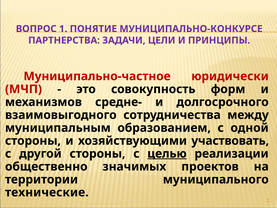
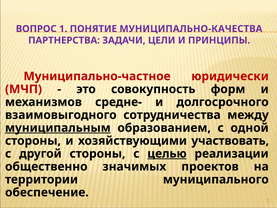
МУНИЦИПАЛЬНО-КОНКУРСЕ: МУНИЦИПАЛЬНО-КОНКУРСЕ -> МУНИЦИПАЛЬНО-КАЧЕСТВА
муниципальным underline: none -> present
технические: технические -> обеспечение
